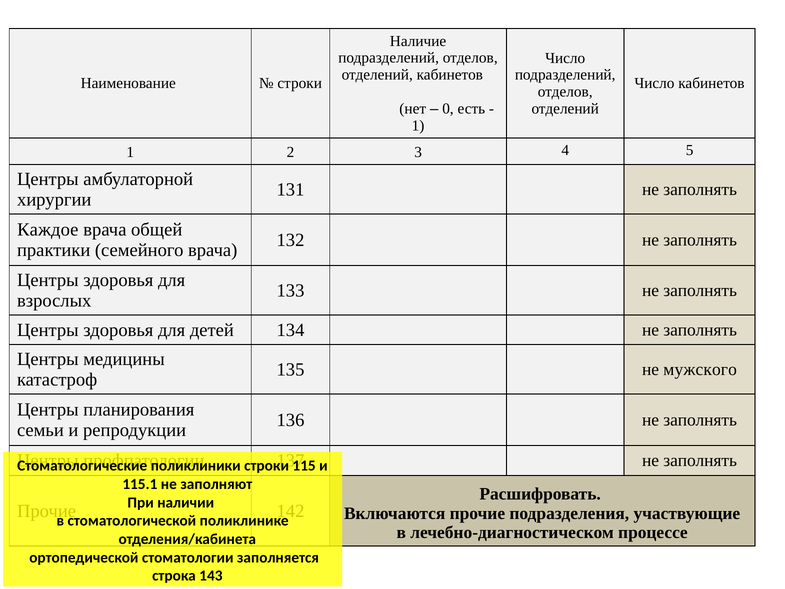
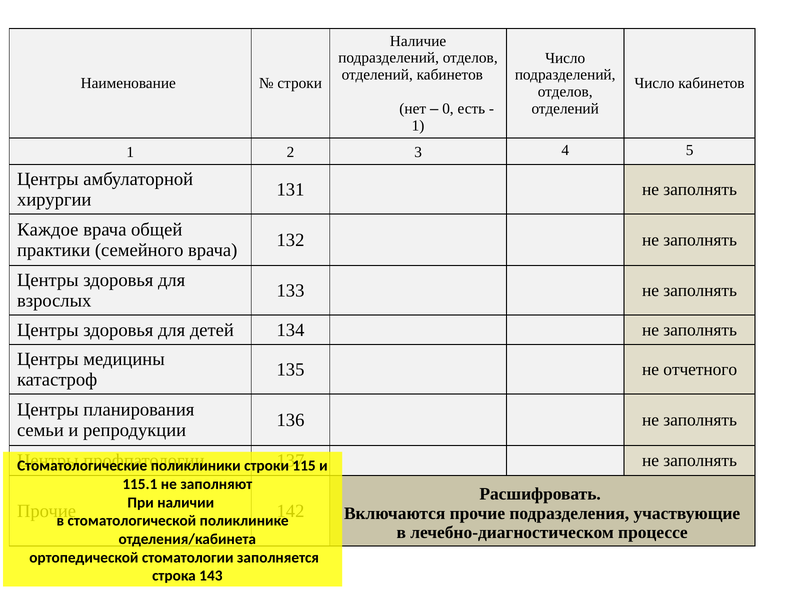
мужского: мужского -> отчетного
